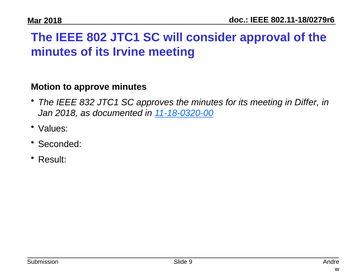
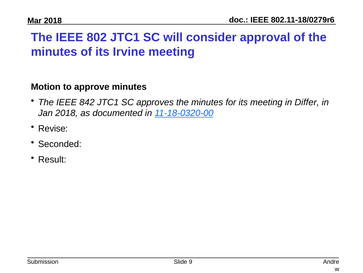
832: 832 -> 842
Values: Values -> Revise
